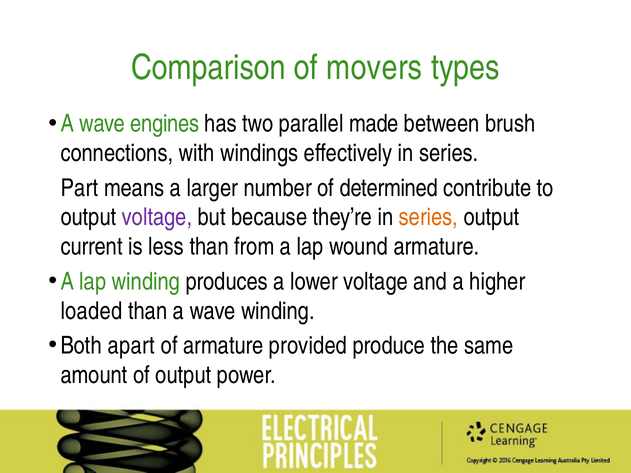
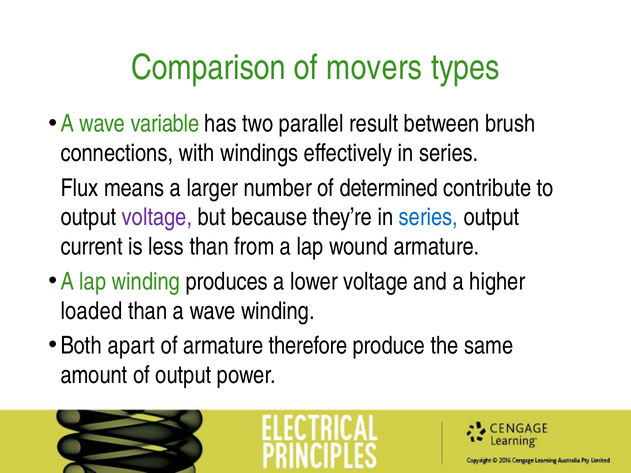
engines: engines -> variable
made: made -> result
Part: Part -> Flux
series at (428, 217) colour: orange -> blue
provided: provided -> therefore
